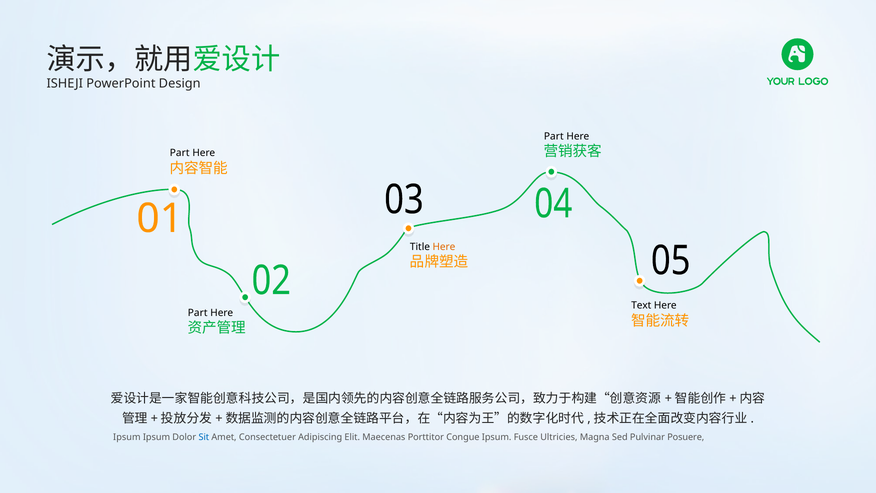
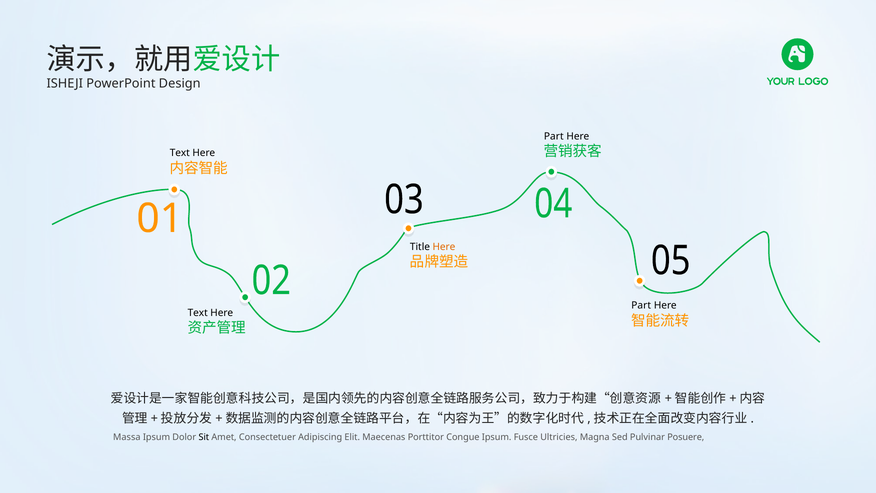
Part at (180, 153): Part -> Text
Text at (641, 306): Text -> Part
Part at (198, 313): Part -> Text
Ipsum at (127, 437): Ipsum -> Massa
Sit colour: blue -> black
